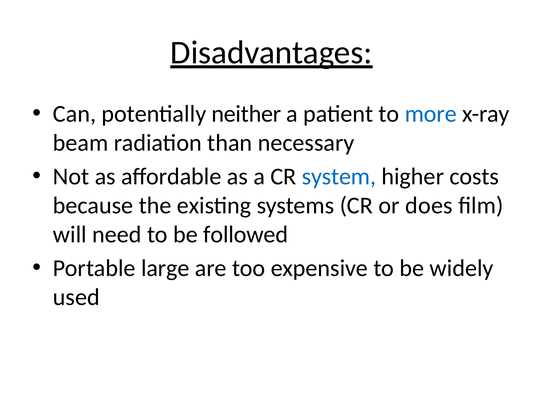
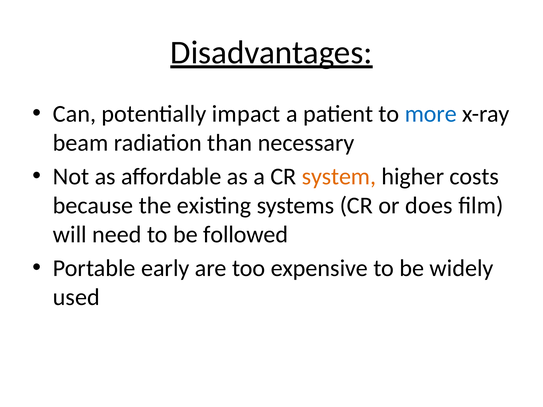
neither: neither -> impact
system colour: blue -> orange
large: large -> early
